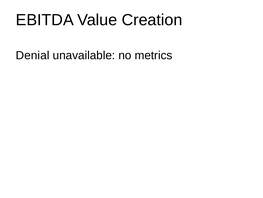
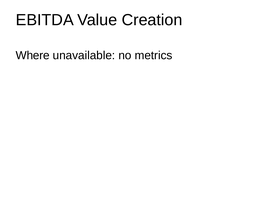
Denial: Denial -> Where
